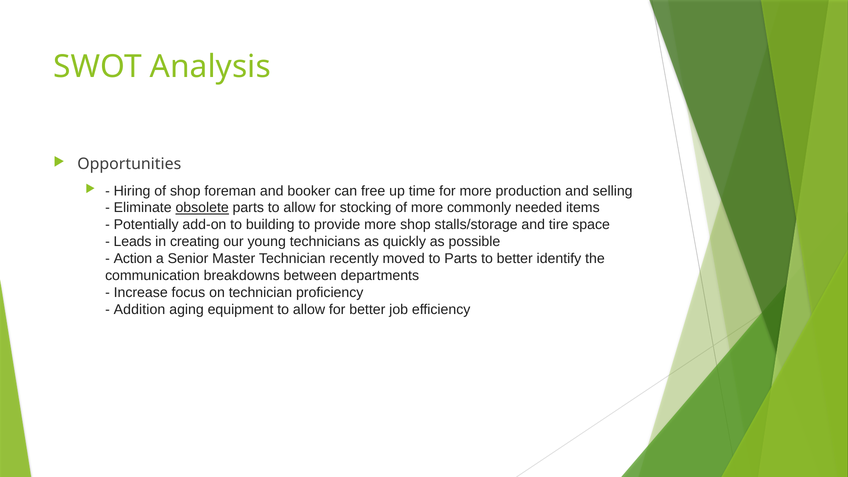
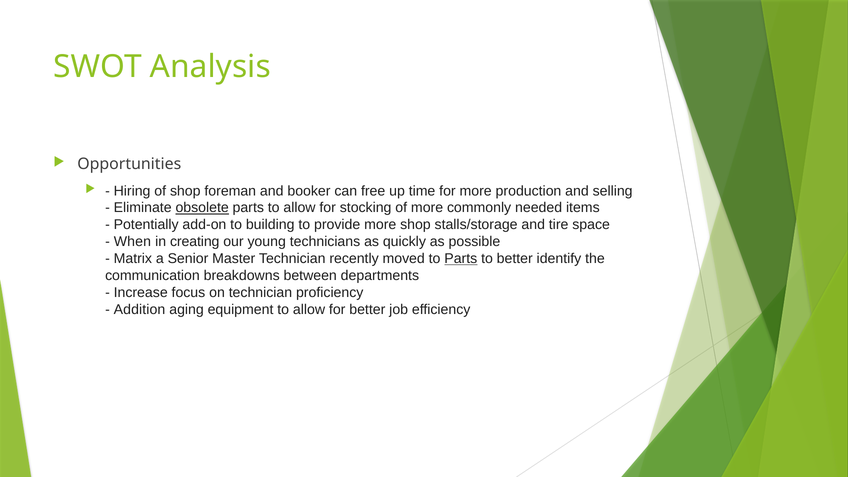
Leads: Leads -> When
Action: Action -> Matrix
Parts at (461, 259) underline: none -> present
